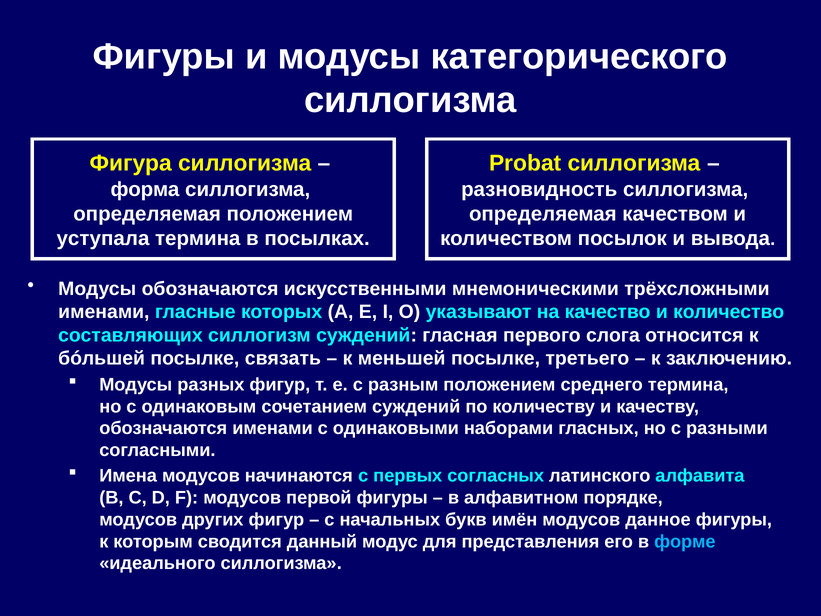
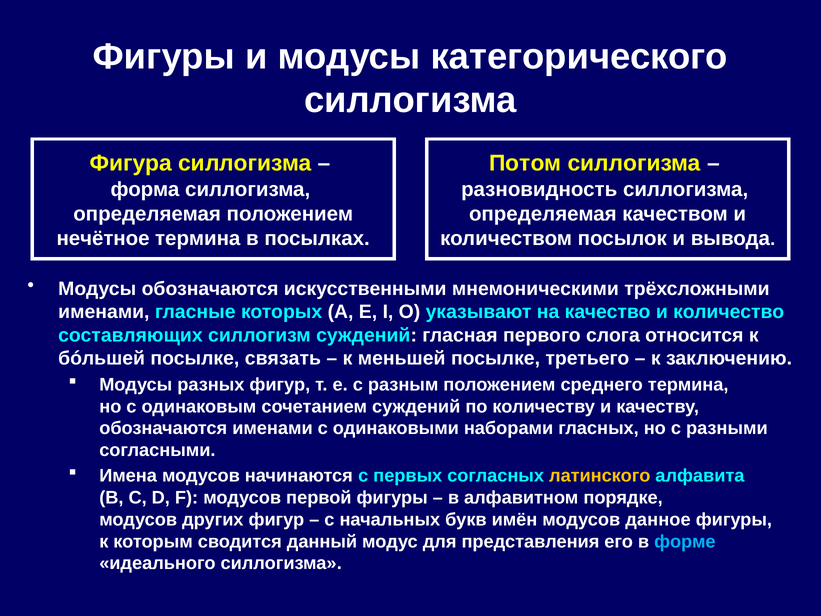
Probat: Probat -> Потом
уступала: уступала -> нечётное
латинского colour: white -> yellow
